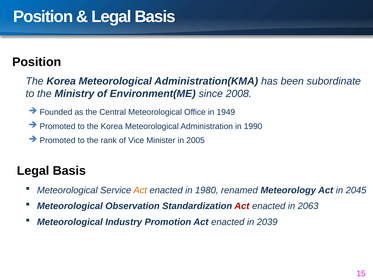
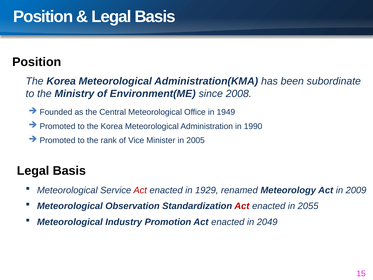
Act at (140, 190) colour: orange -> red
1980: 1980 -> 1929
2045: 2045 -> 2009
2063: 2063 -> 2055
2039: 2039 -> 2049
